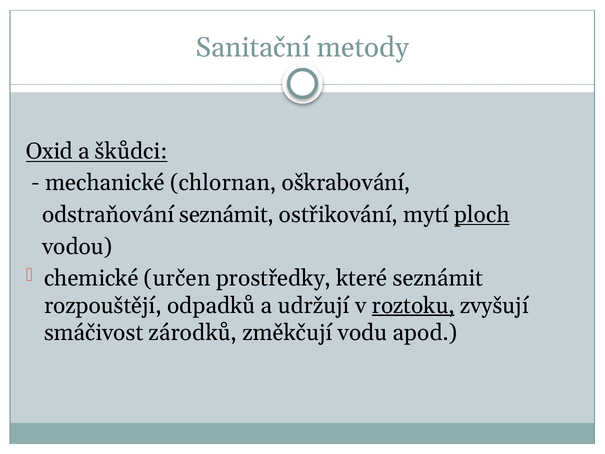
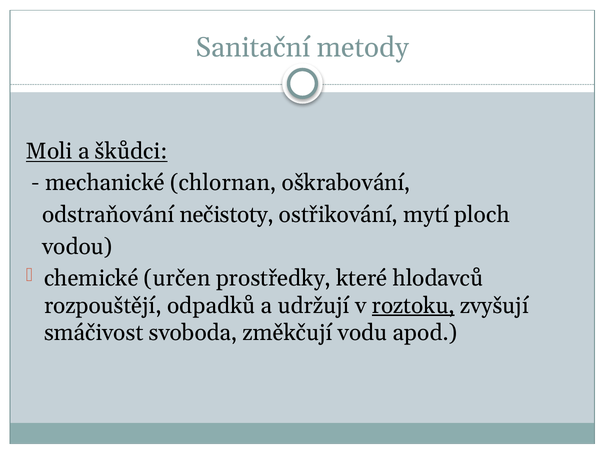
Oxid: Oxid -> Moli
odstraňování seznámit: seznámit -> nečistoty
ploch underline: present -> none
které seznámit: seznámit -> hlodavců
zárodků: zárodků -> svoboda
